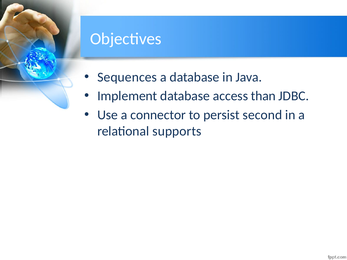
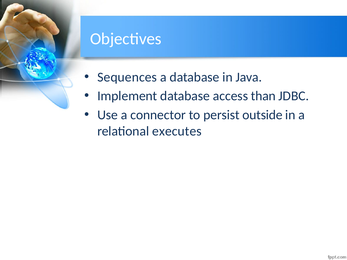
second: second -> outside
supports: supports -> executes
